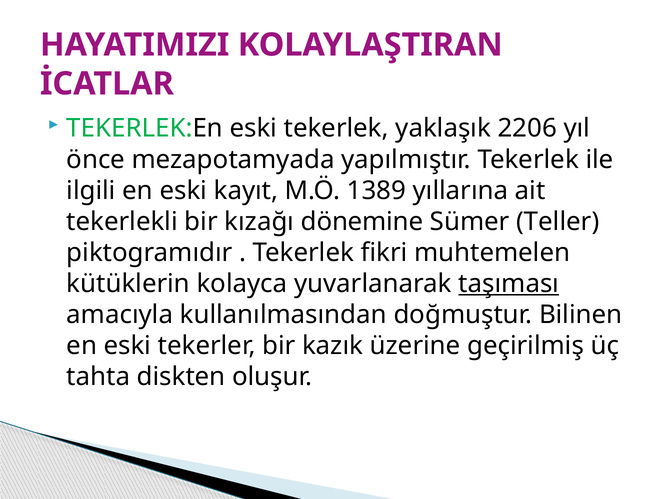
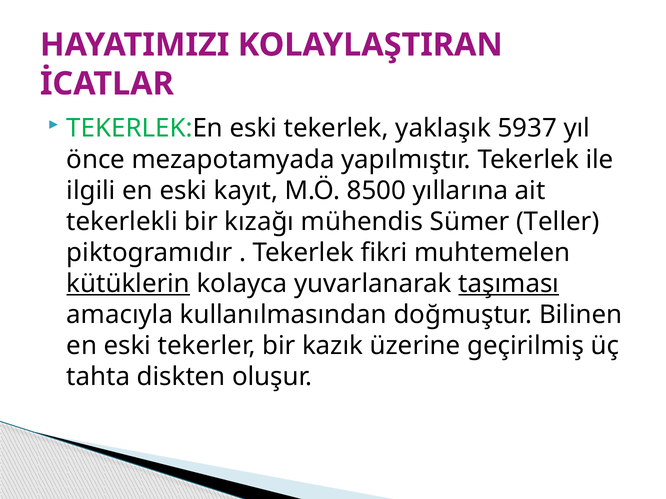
2206: 2206 -> 5937
1389: 1389 -> 8500
dönemine: dönemine -> mühendis
kütüklerin underline: none -> present
